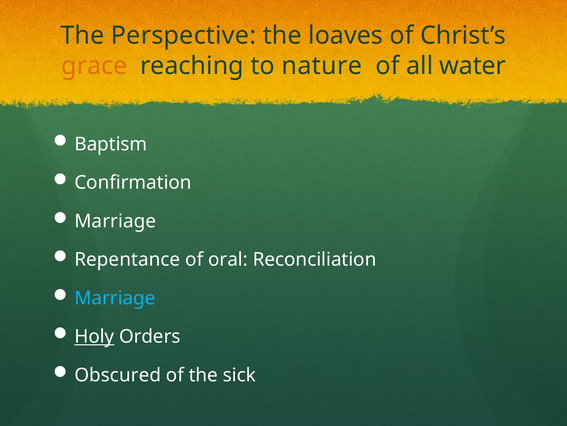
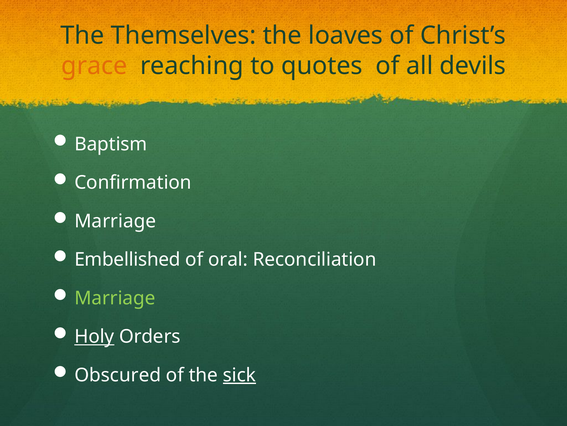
Perspective: Perspective -> Themselves
nature: nature -> quotes
water: water -> devils
Repentance: Repentance -> Embellished
Marriage at (115, 298) colour: light blue -> light green
sick underline: none -> present
